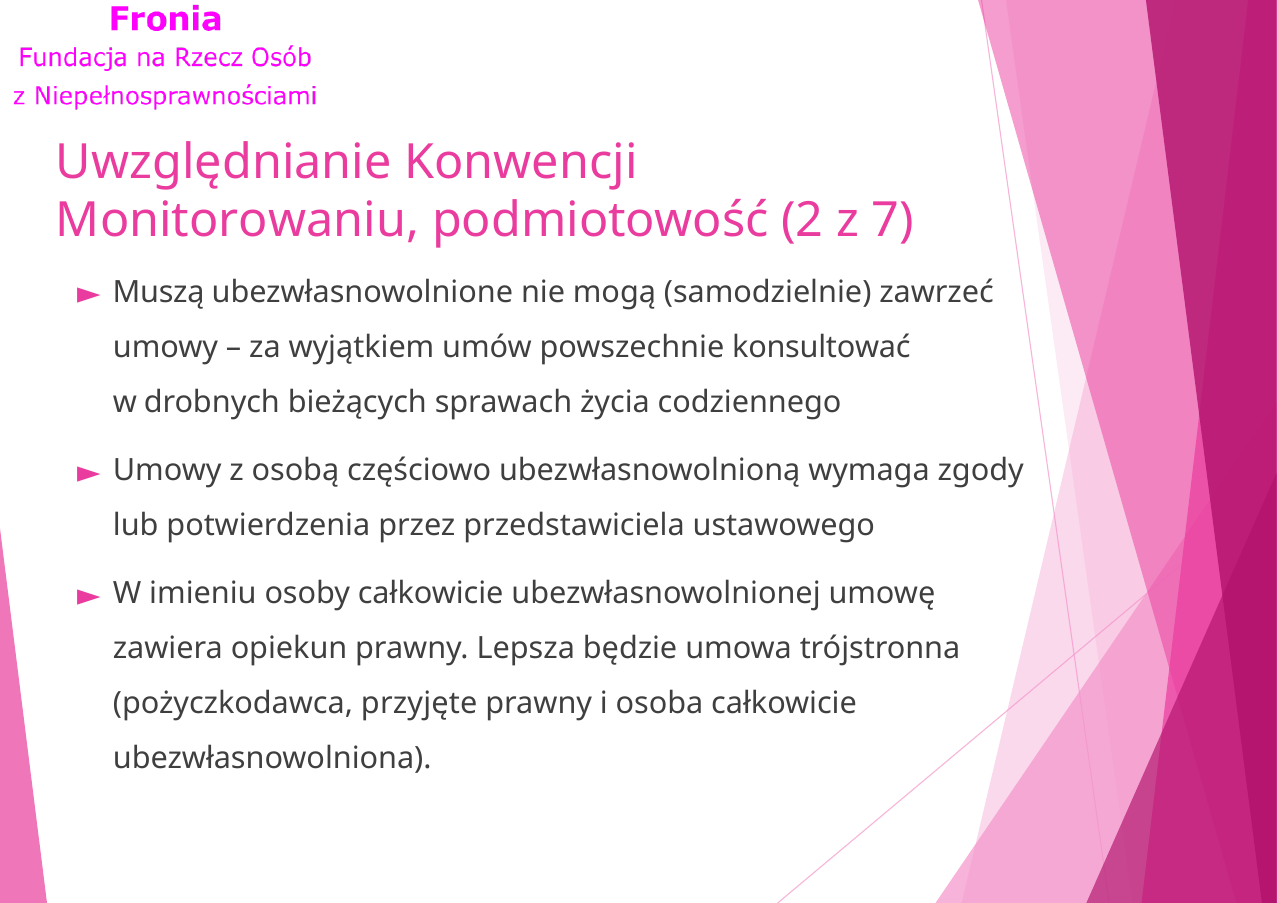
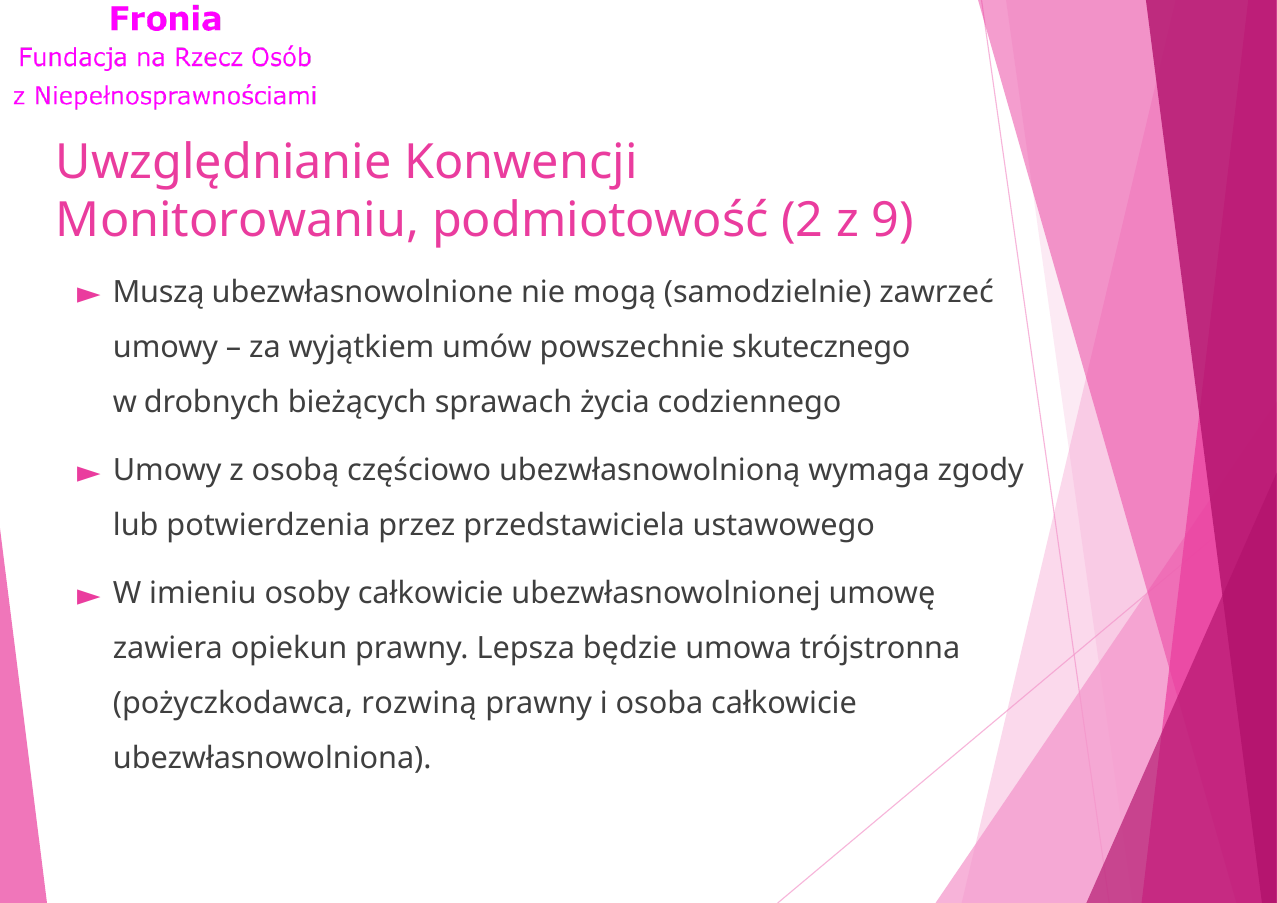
7: 7 -> 9
konsultować: konsultować -> skutecznego
przyjęte: przyjęte -> rozwiną
